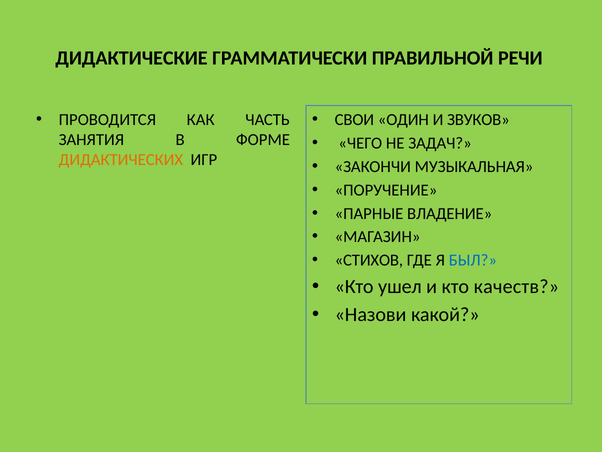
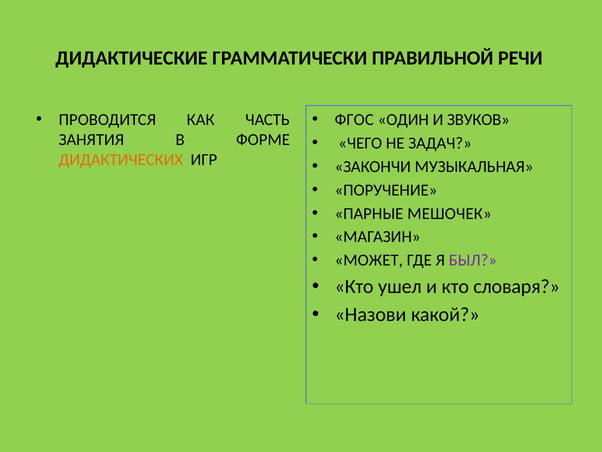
СВОИ: СВОИ -> ФГОС
ВЛАДЕНИЕ: ВЛАДЕНИЕ -> МЕШОЧЕК
СТИХОВ: СТИХОВ -> МОЖЕТ
БЫЛ colour: blue -> purple
качеств: качеств -> словаря
